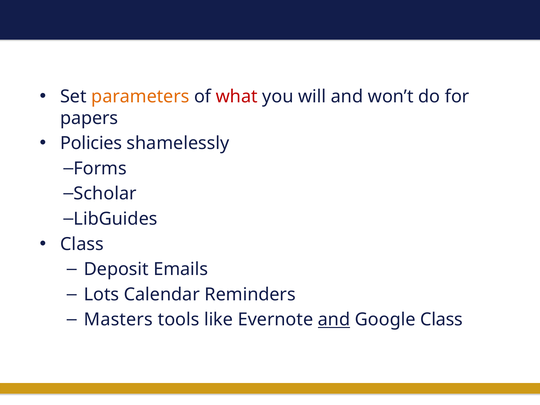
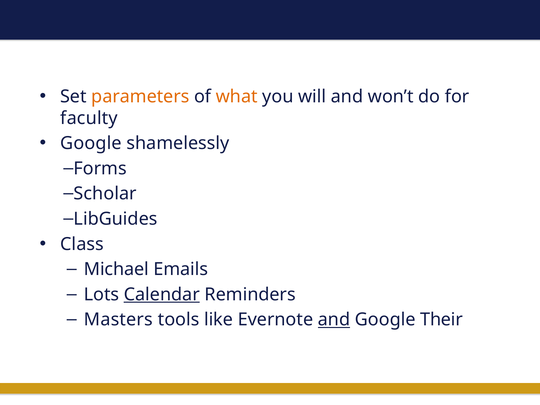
what colour: red -> orange
papers: papers -> faculty
Policies at (91, 143): Policies -> Google
Deposit: Deposit -> Michael
Calendar underline: none -> present
Google Class: Class -> Their
